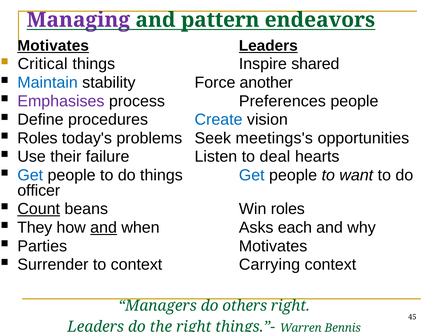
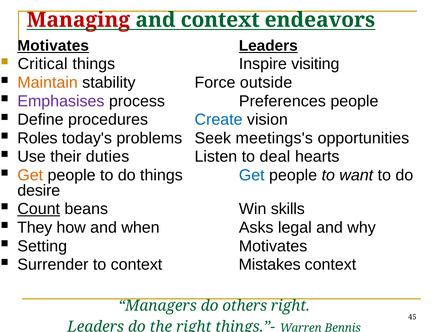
Managing colour: purple -> red
and pattern: pattern -> context
shared: shared -> visiting
Maintain colour: blue -> orange
another: another -> outside
failure: failure -> duties
Get at (30, 175) colour: blue -> orange
officer: officer -> desire
Win roles: roles -> skills
and at (104, 228) underline: present -> none
each: each -> legal
Parties: Parties -> Setting
Carrying: Carrying -> Mistakes
